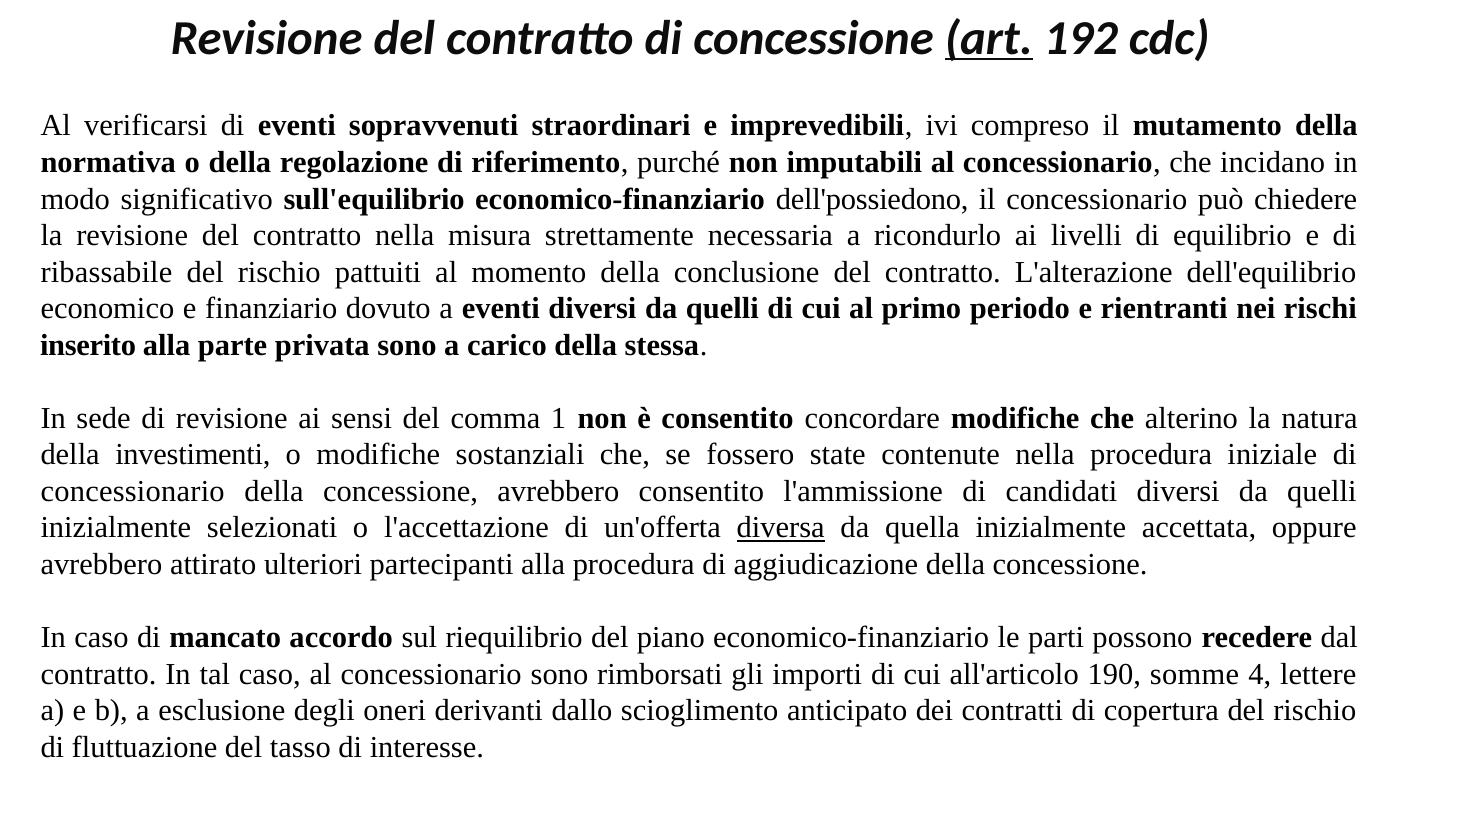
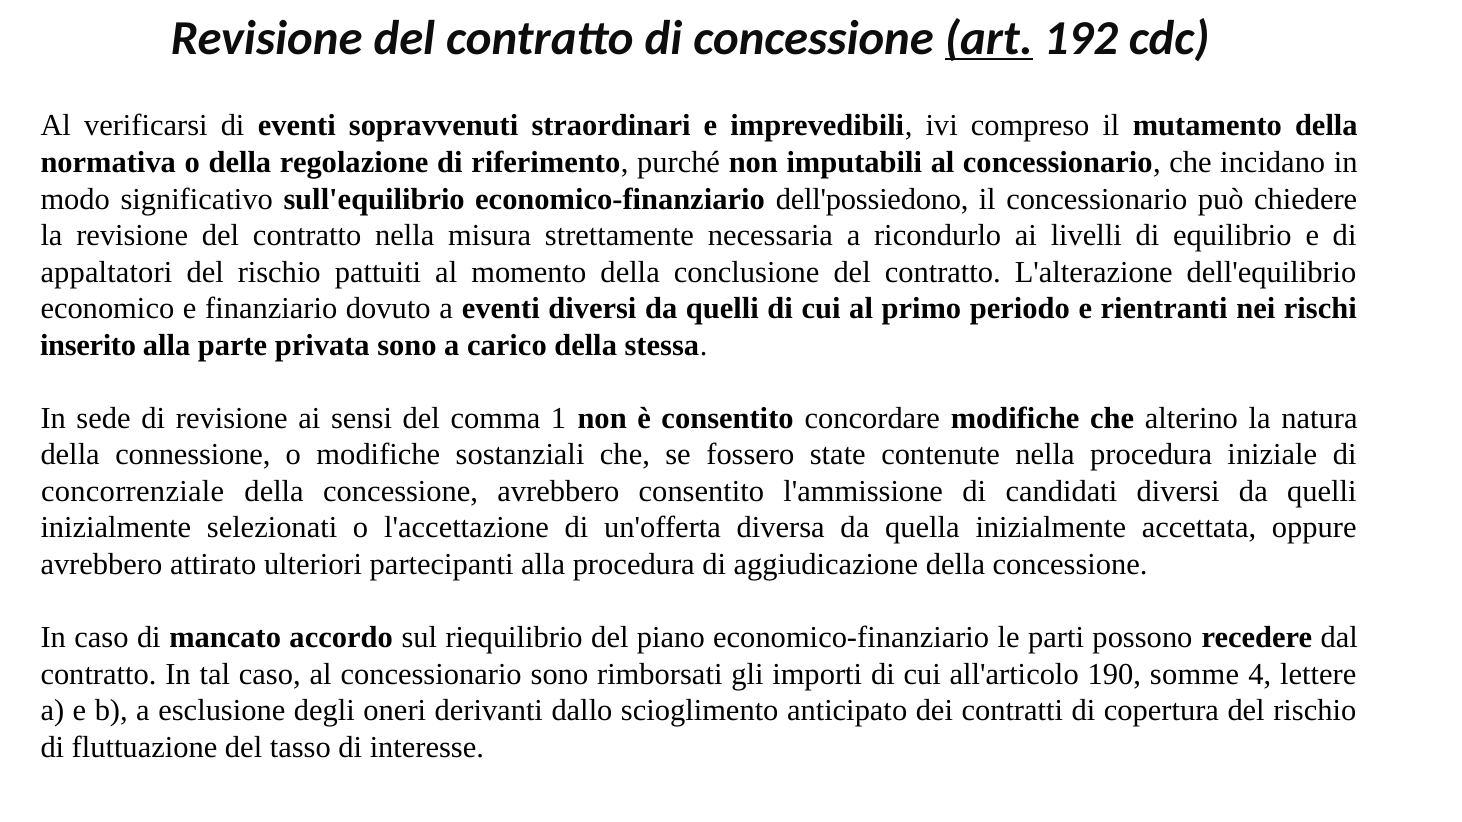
ribassabile: ribassabile -> appaltatori
investimenti: investimenti -> connessione
concessionario at (133, 492): concessionario -> concorrenziale
diversa underline: present -> none
